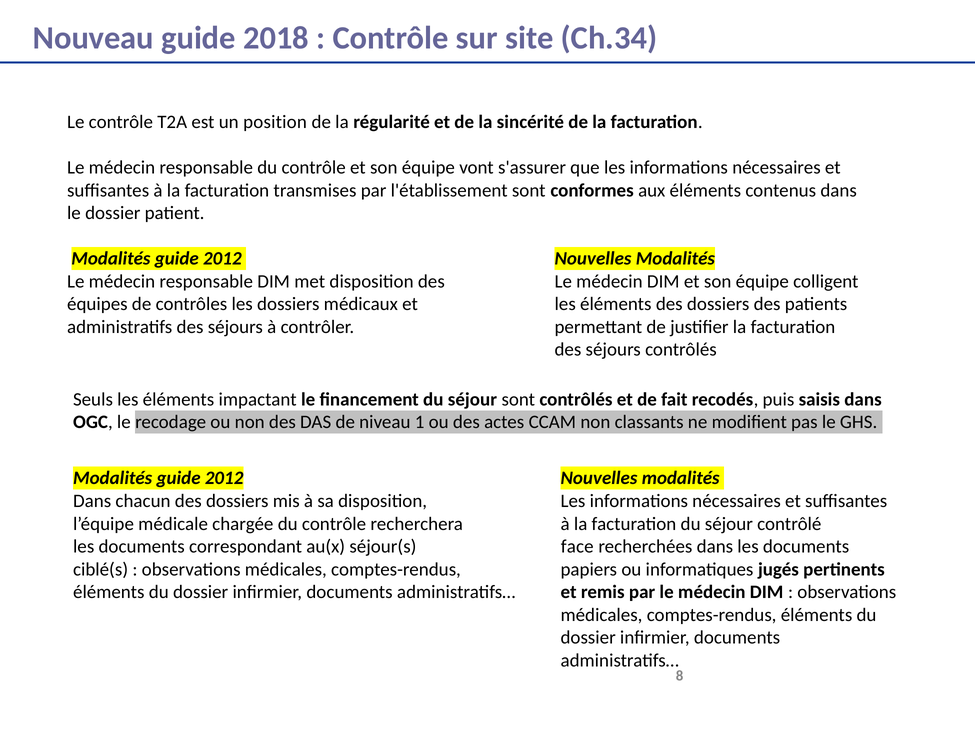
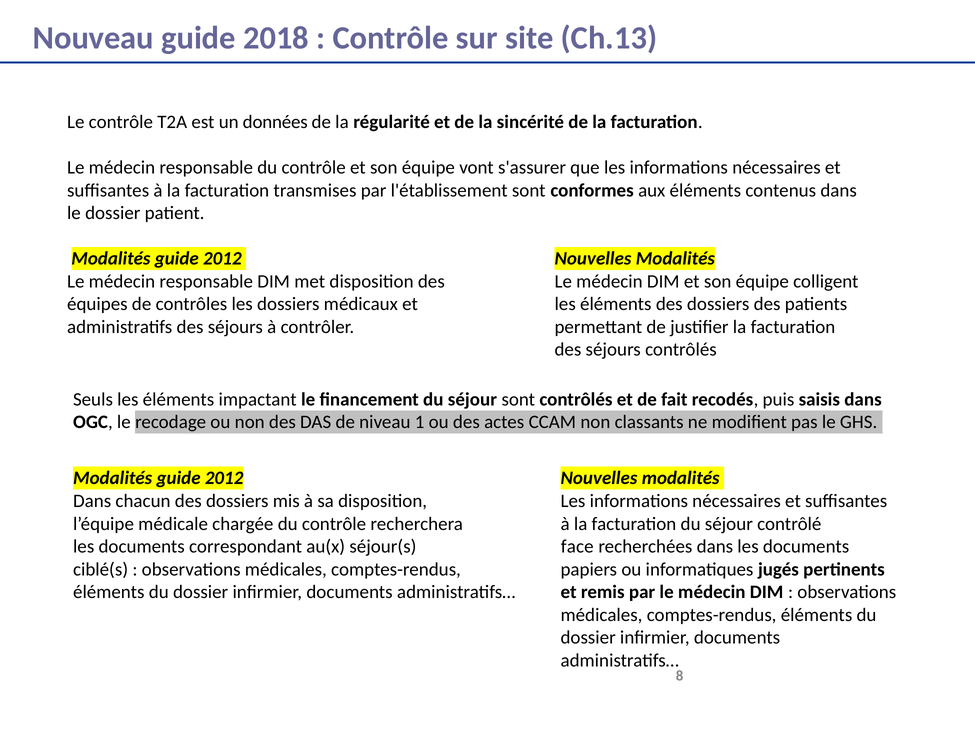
Ch.34: Ch.34 -> Ch.13
position: position -> données
